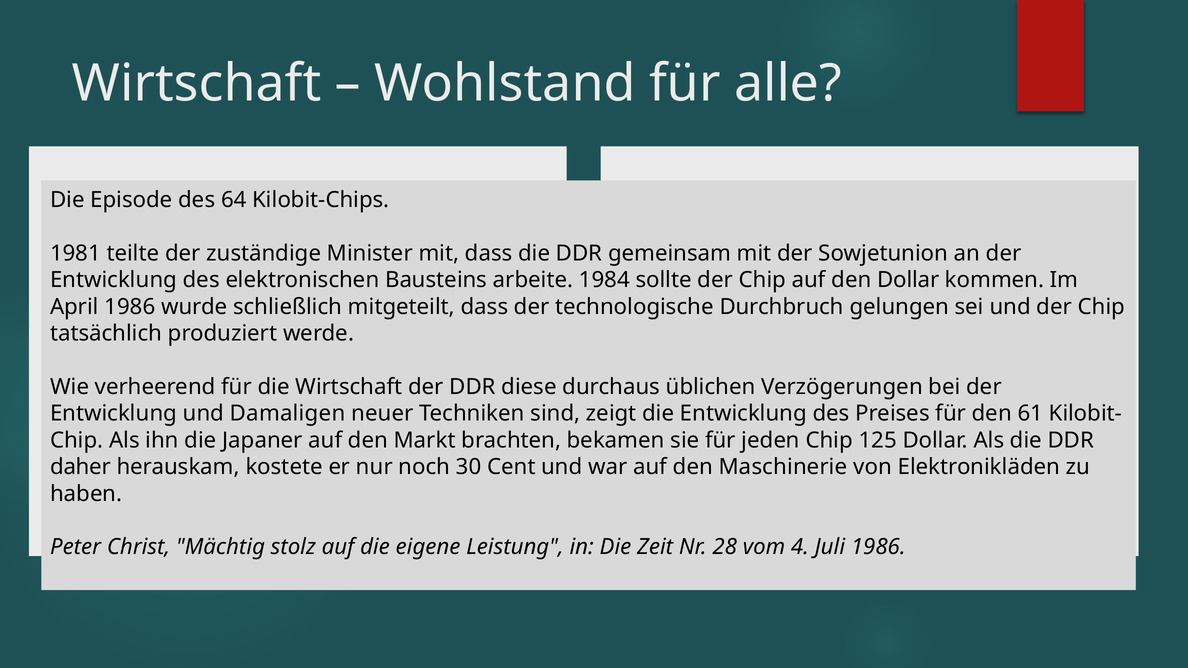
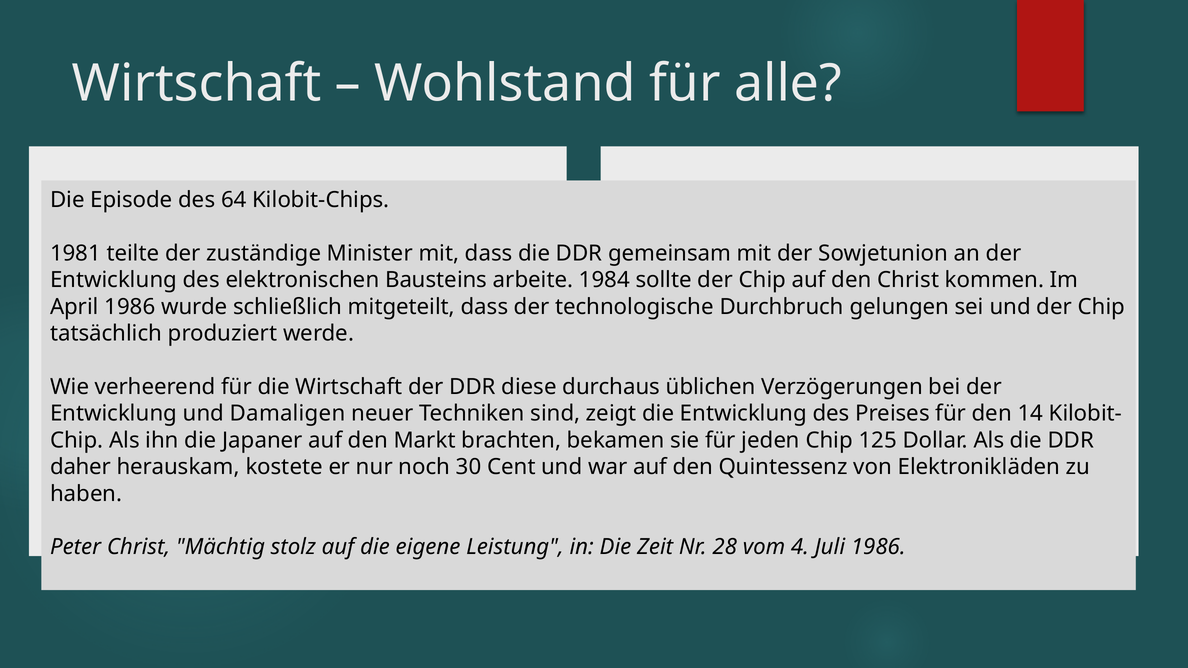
den Dollar: Dollar -> Christ
61: 61 -> 14
Maschinerie: Maschinerie -> Quintessenz
